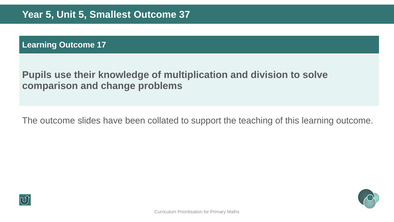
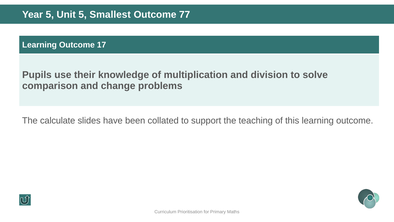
37: 37 -> 77
The outcome: outcome -> calculate
